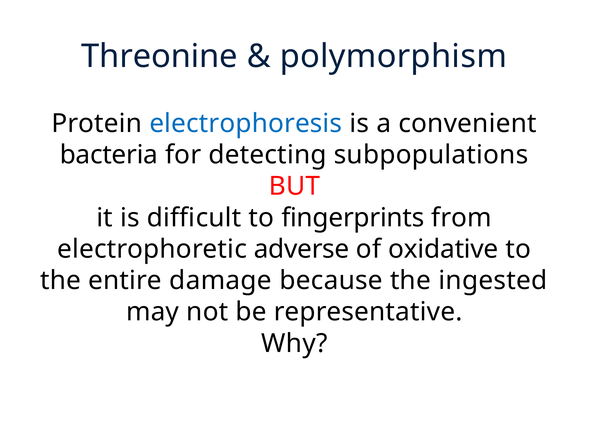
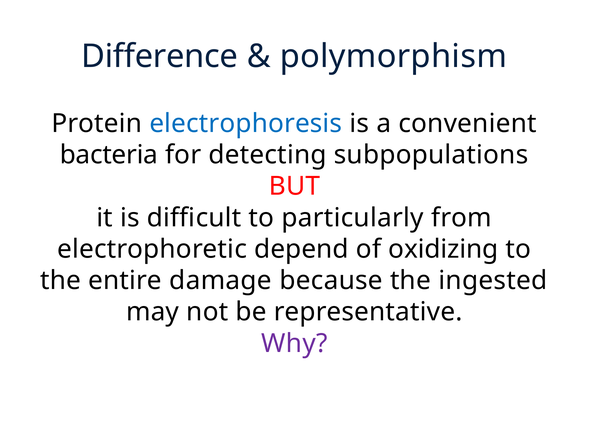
Threonine: Threonine -> Difference
fingerprints: fingerprints -> particularly
adverse: adverse -> depend
oxidative: oxidative -> oxidizing
Why colour: black -> purple
